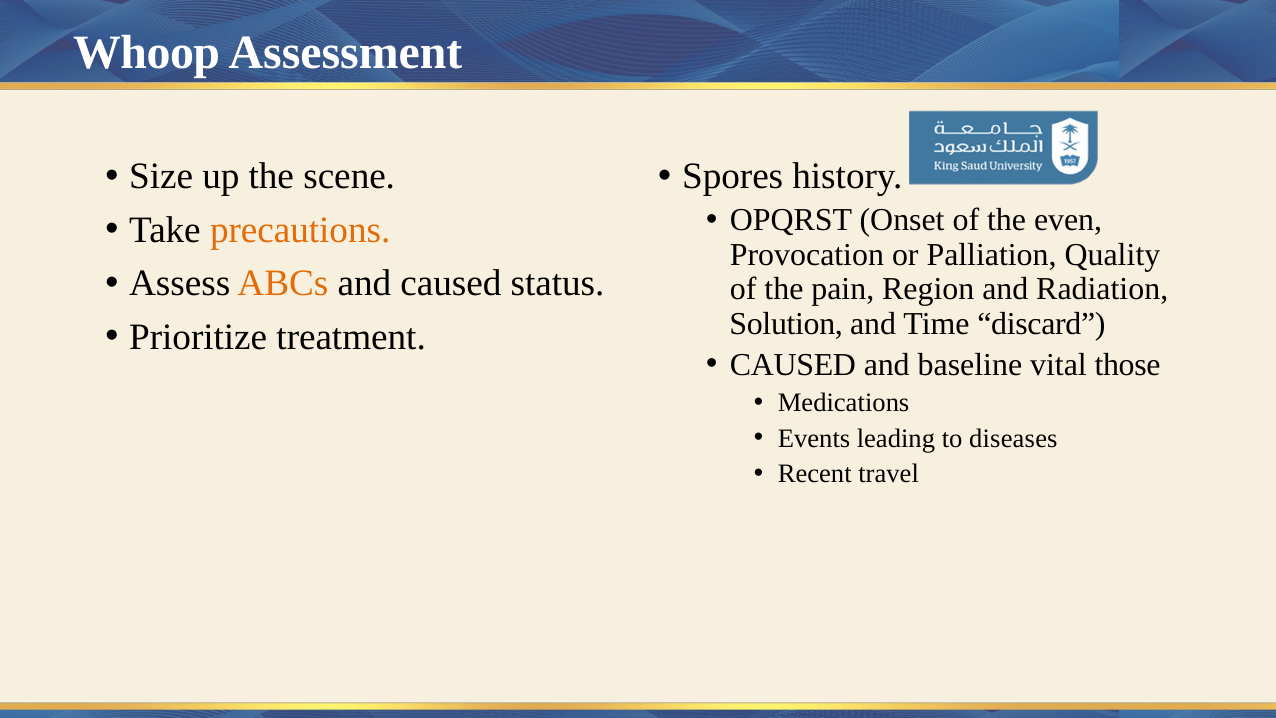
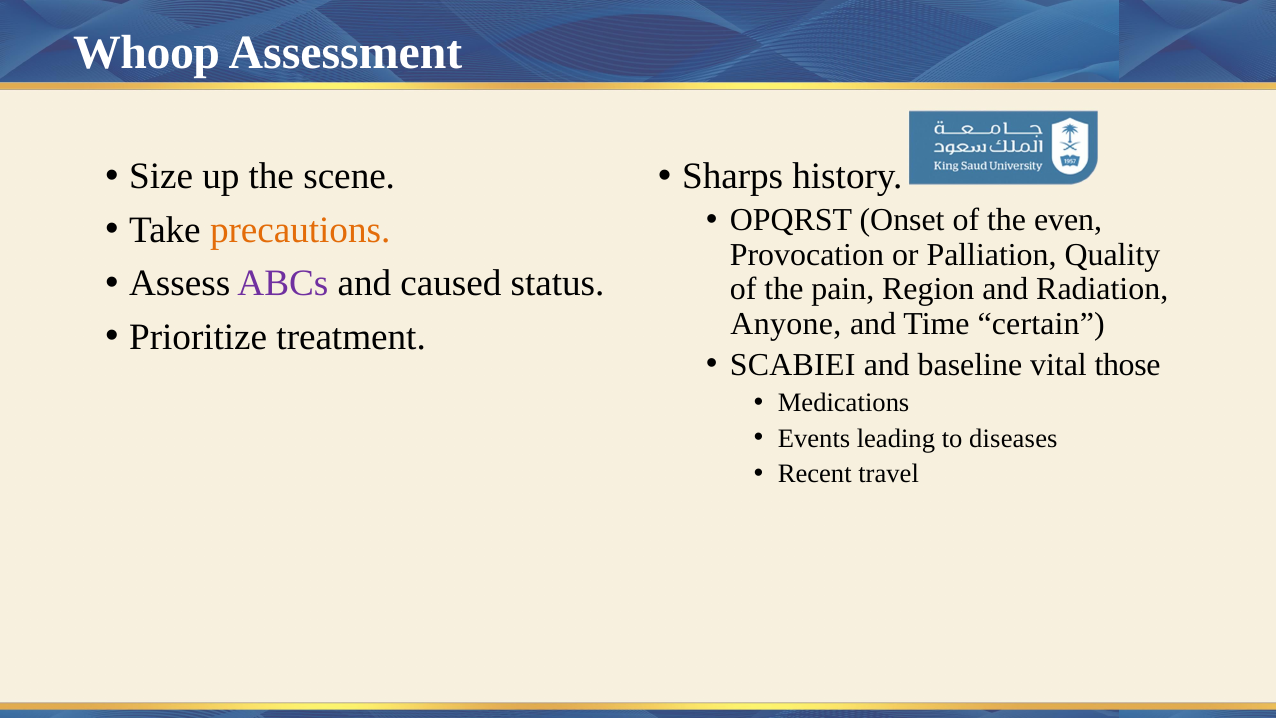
Spores: Spores -> Sharps
ABCs colour: orange -> purple
Solution: Solution -> Anyone
discard: discard -> certain
CAUSED at (793, 365): CAUSED -> SCABIEI
